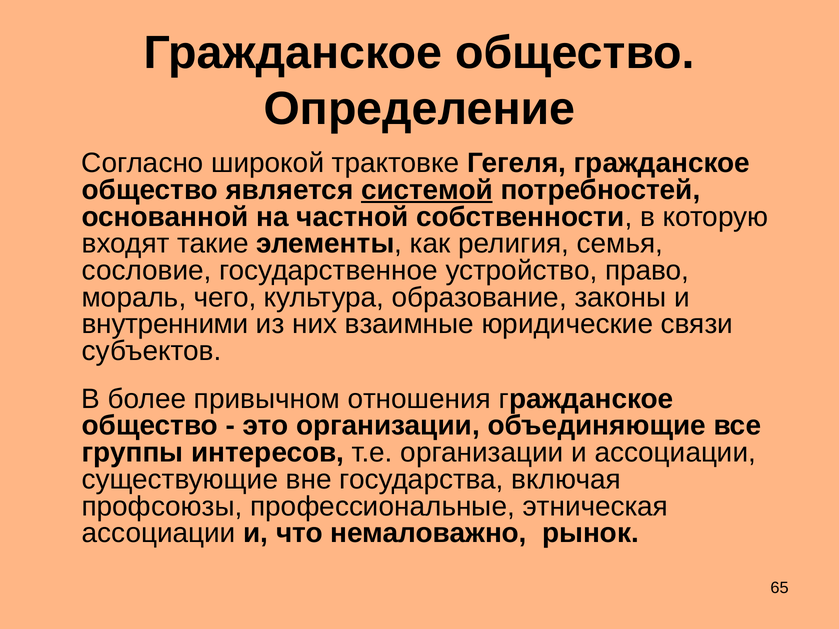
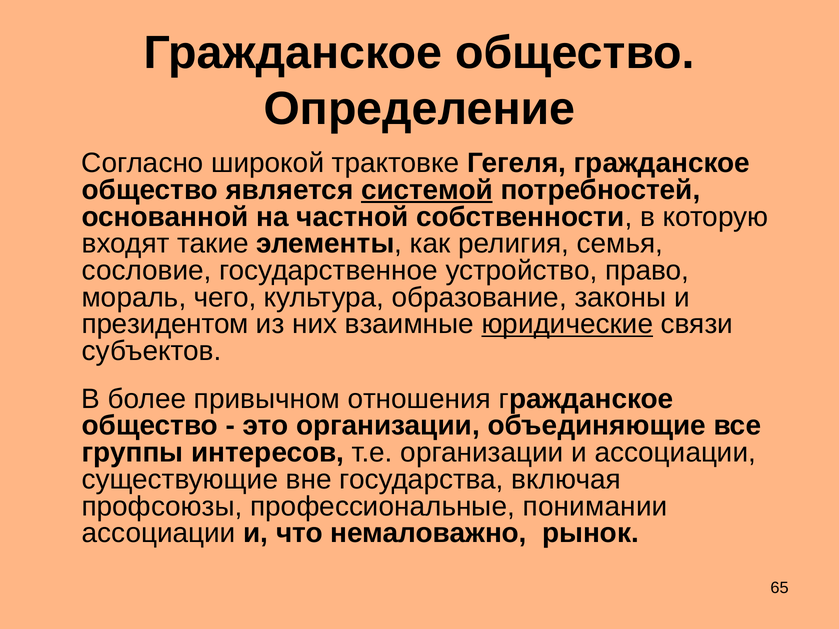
внутренними: внутренними -> президентом
юридические underline: none -> present
этническая: этническая -> понимании
